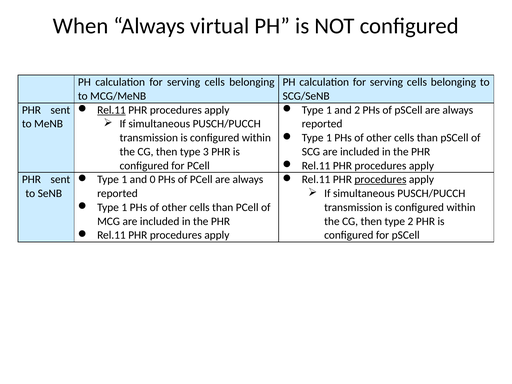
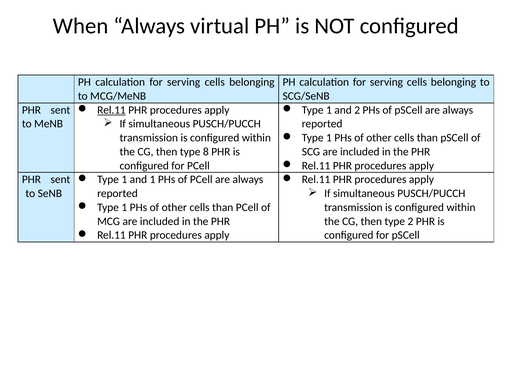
3: 3 -> 8
and 0: 0 -> 1
procedures at (380, 180) underline: present -> none
